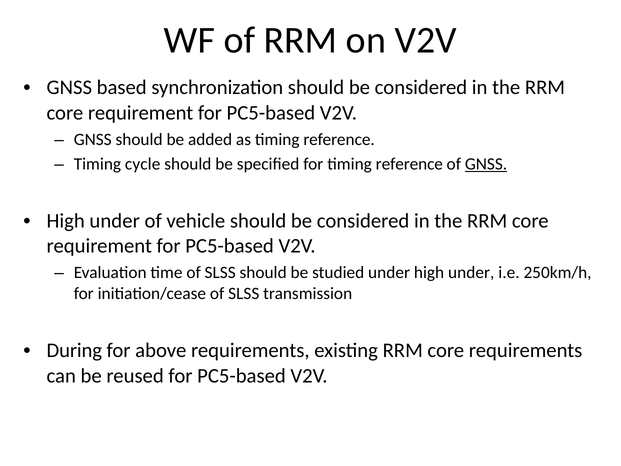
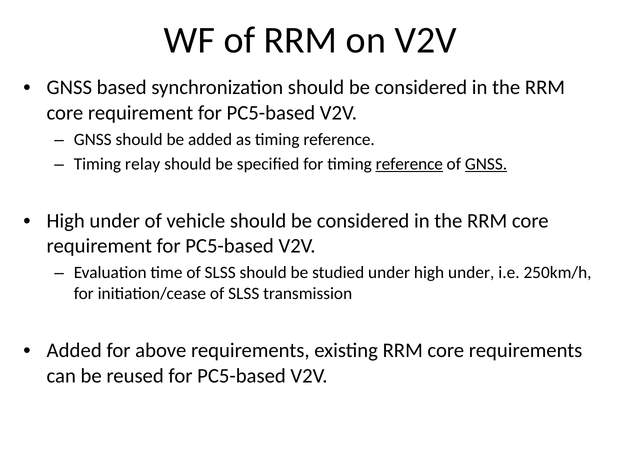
cycle: cycle -> relay
reference at (409, 164) underline: none -> present
During at (74, 350): During -> Added
